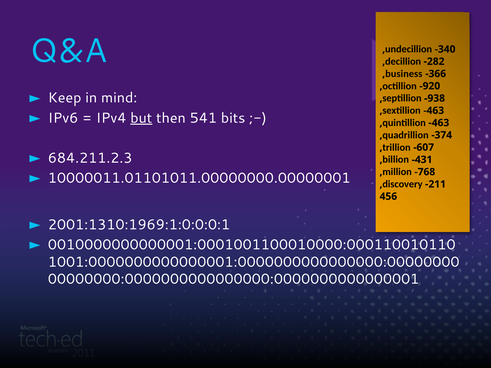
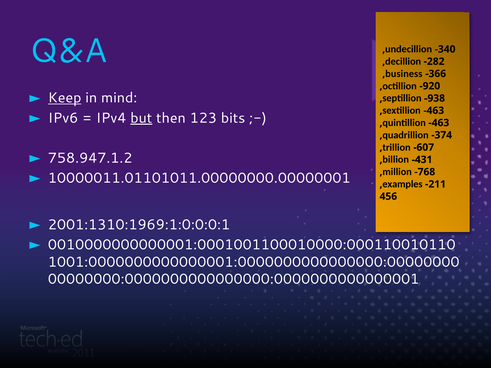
Keep underline: none -> present
541: 541 -> 123
684.211.2.3: 684.211.2.3 -> 758.947.1.2
discovery: discovery -> examples
